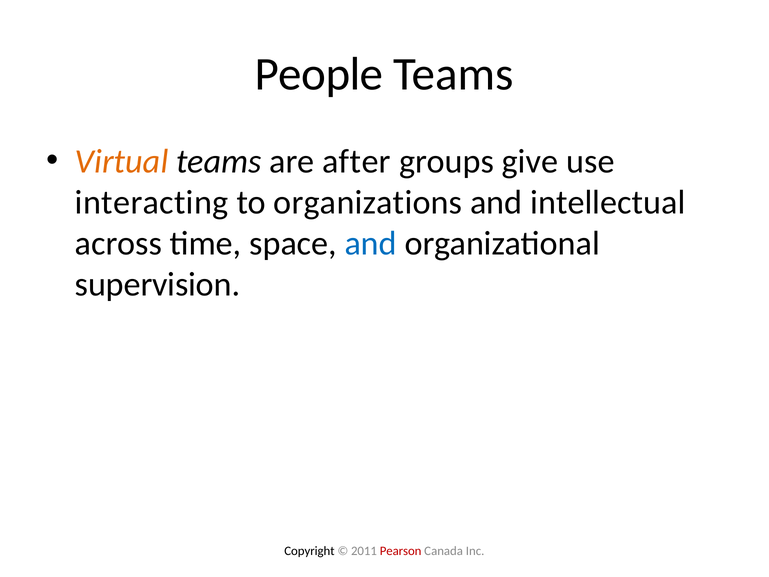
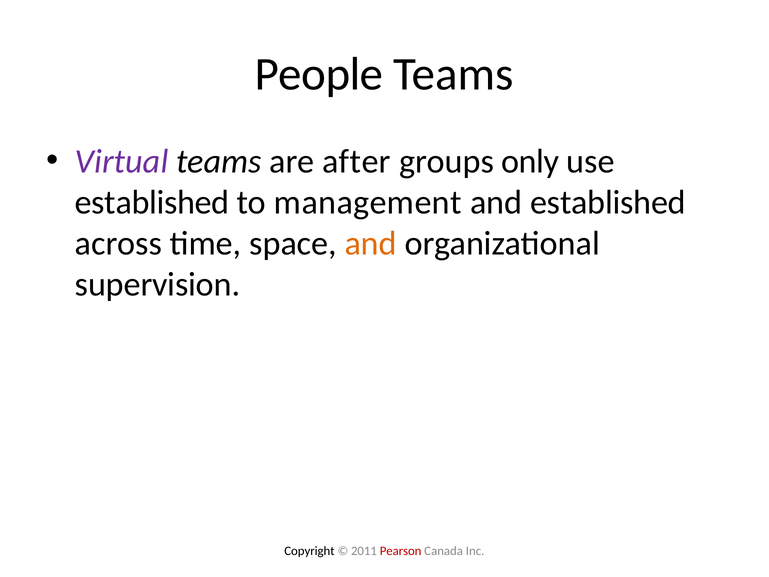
Virtual colour: orange -> purple
give: give -> only
interacting at (152, 202): interacting -> established
organizations: organizations -> management
and intellectual: intellectual -> established
and at (371, 243) colour: blue -> orange
